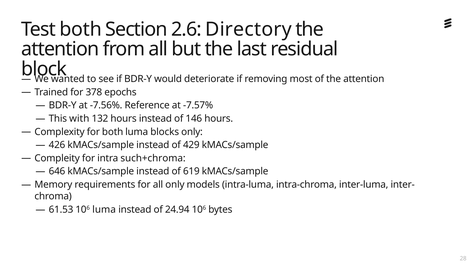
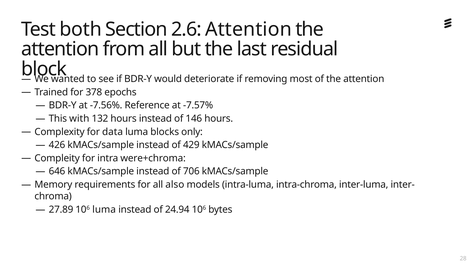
2.6 Directory: Directory -> Attention
for both: both -> data
such+chroma: such+chroma -> were+chroma
619: 619 -> 706
all only: only -> also
61.53: 61.53 -> 27.89
